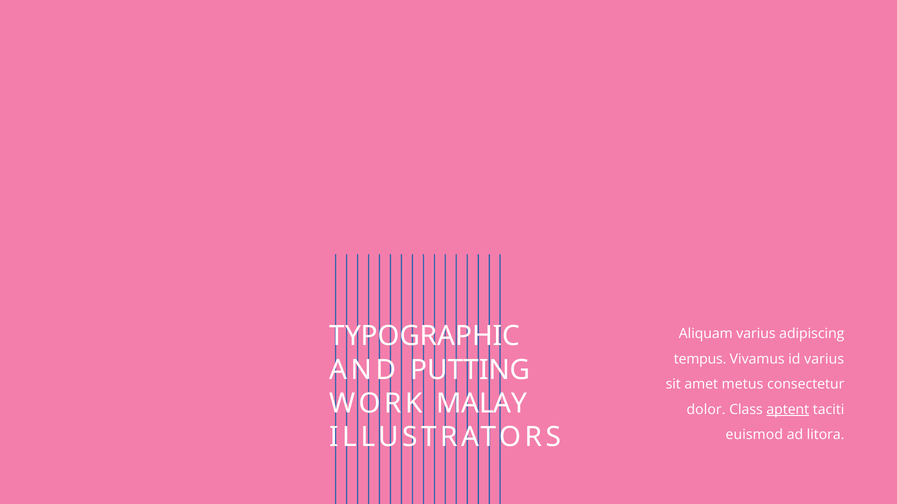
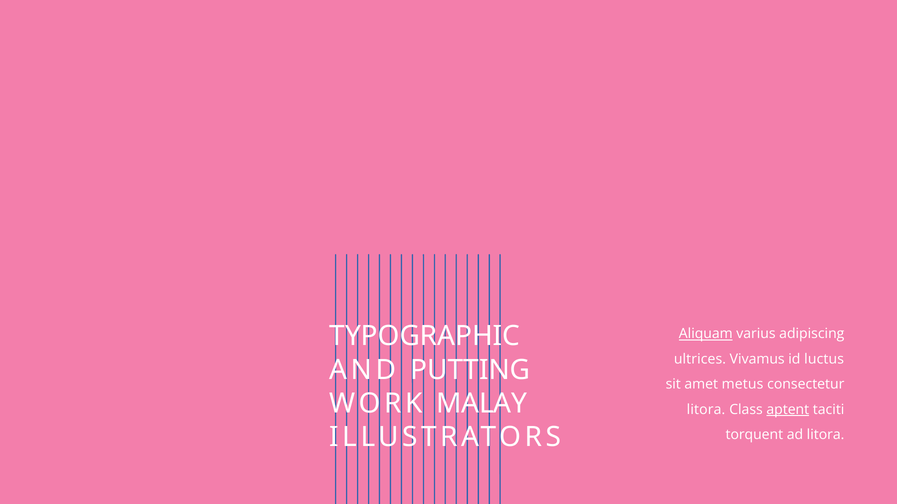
Aliquam underline: none -> present
tempus: tempus -> ultrices
id varius: varius -> luctus
dolor at (706, 410): dolor -> litora
euismod: euismod -> torquent
